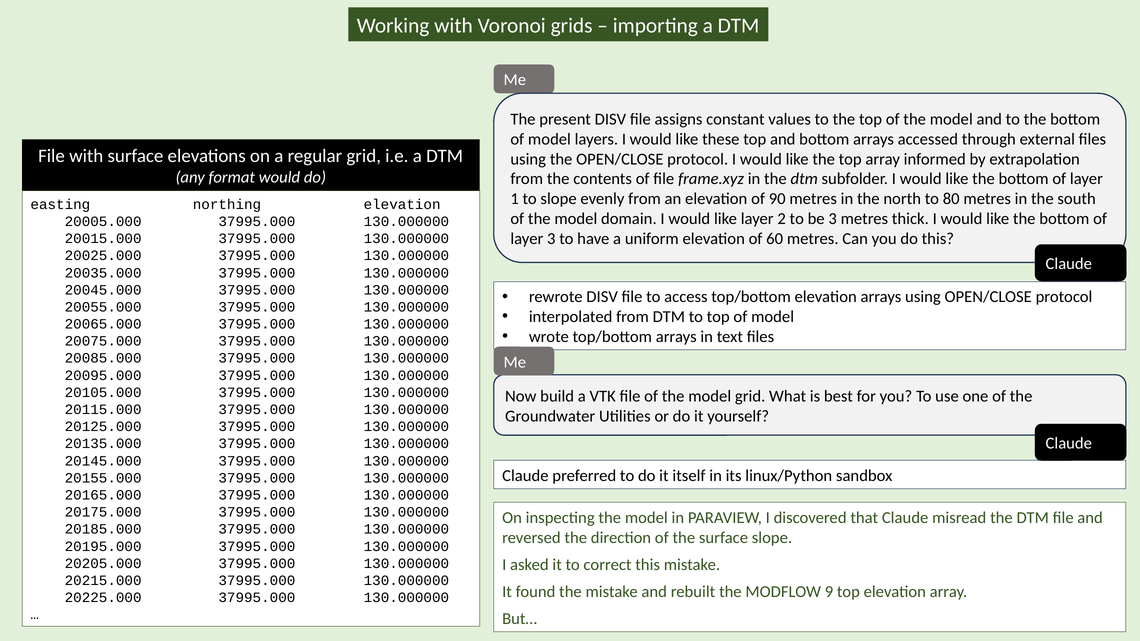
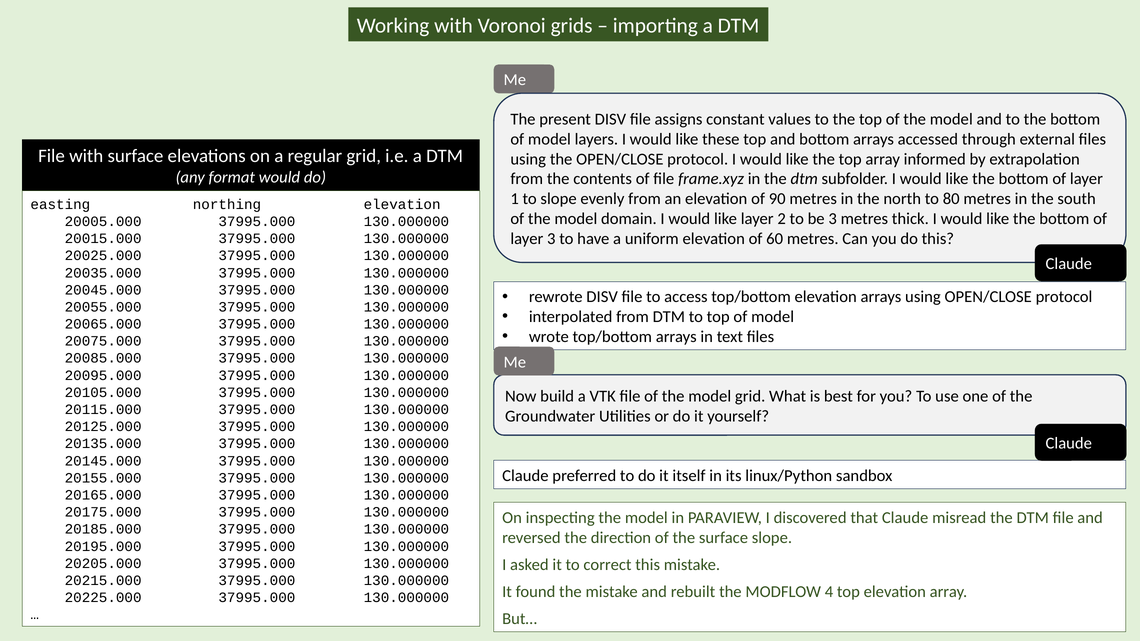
9: 9 -> 4
